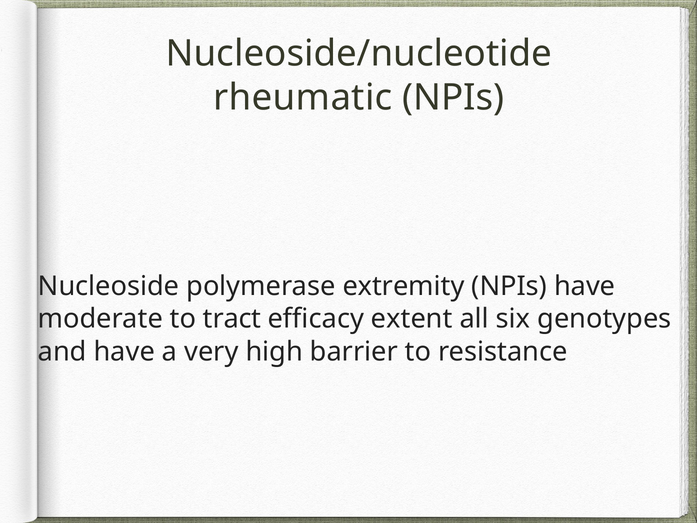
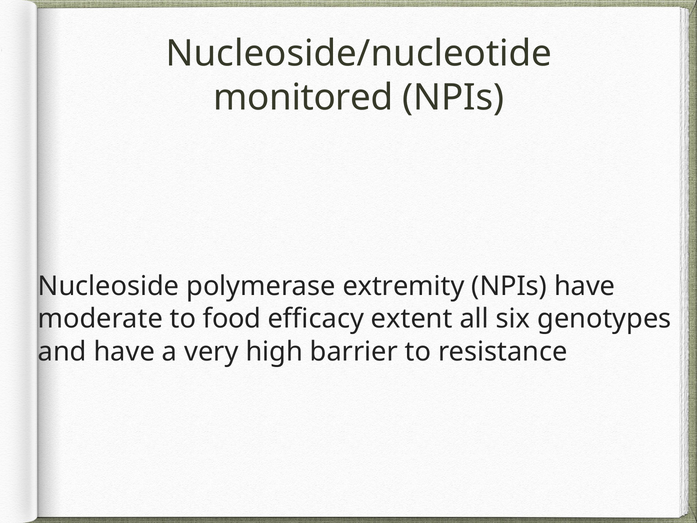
rheumatic: rheumatic -> monitored
tract: tract -> food
